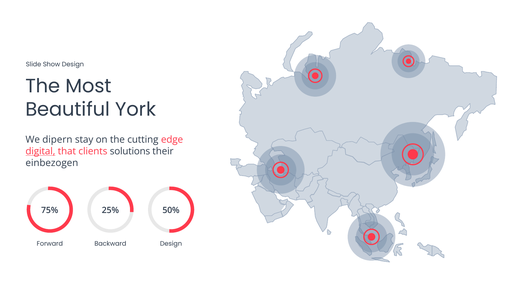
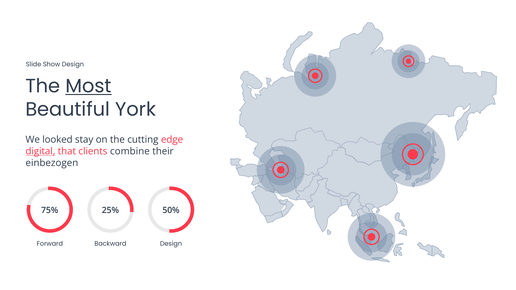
Most underline: none -> present
dipern: dipern -> looked
solutions: solutions -> combine
